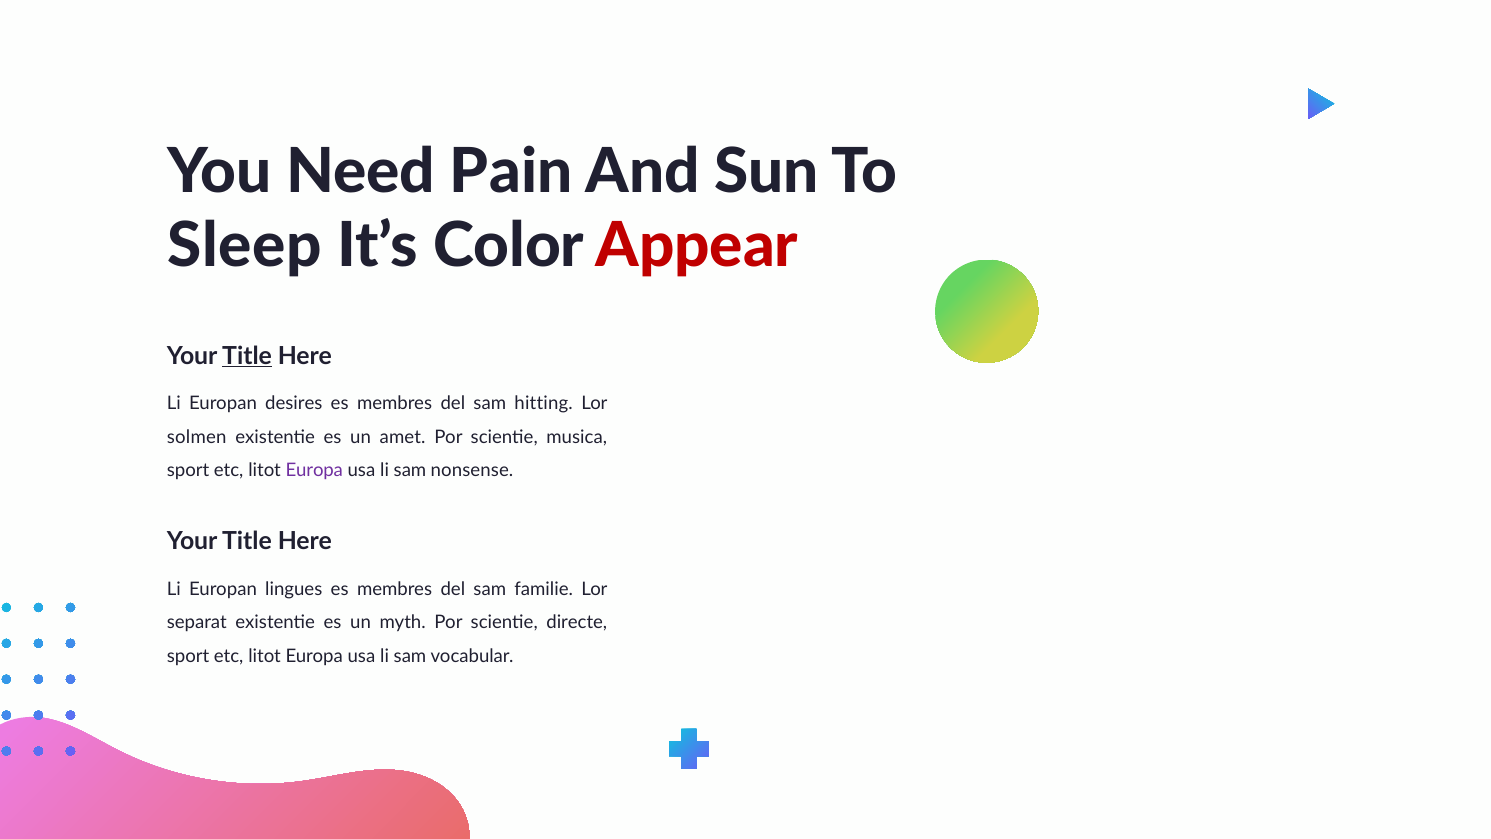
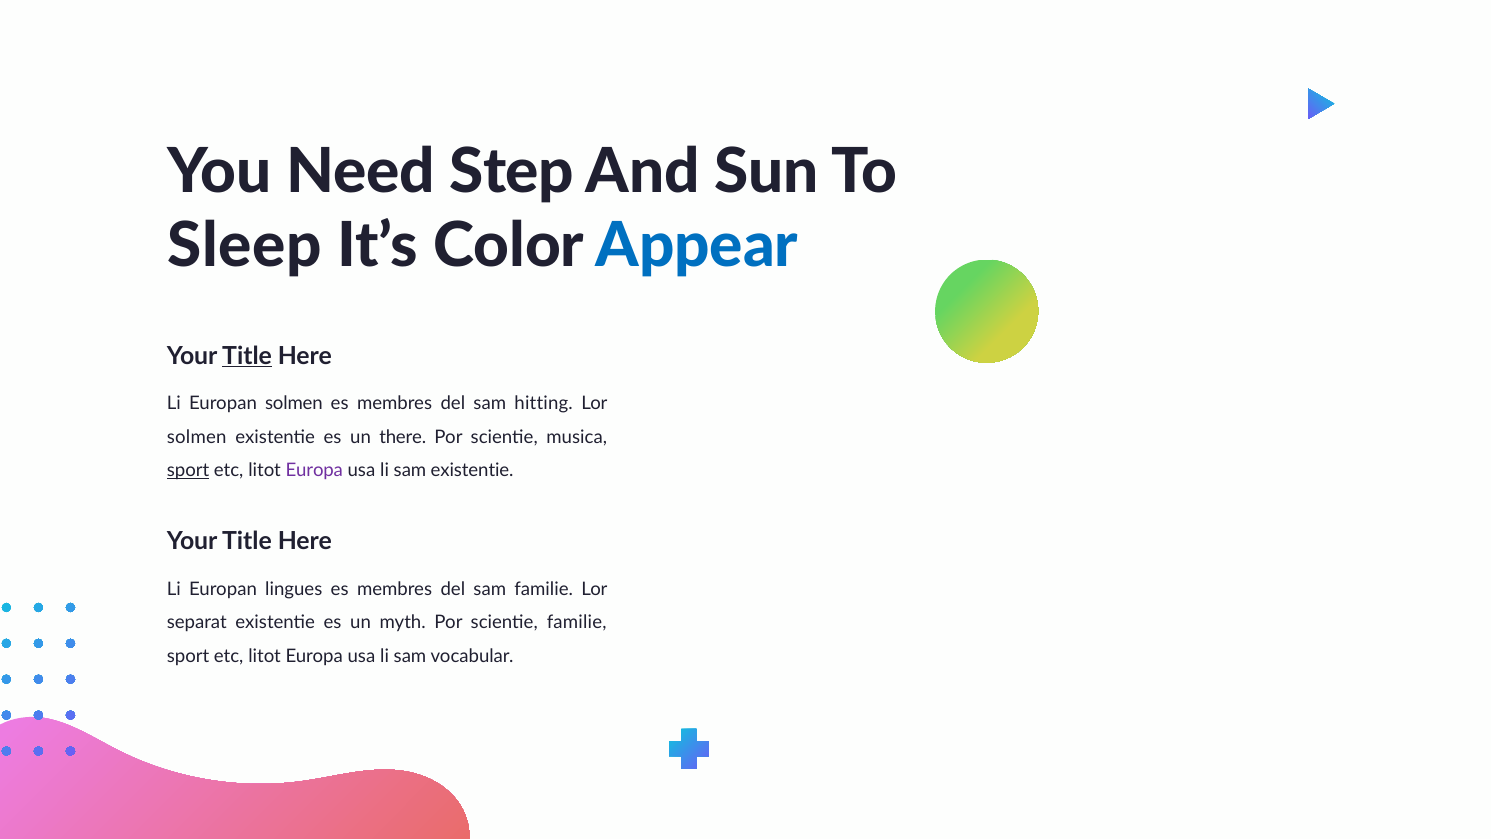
Pain: Pain -> Step
Appear colour: red -> blue
Europan desires: desires -> solmen
amet: amet -> there
sport at (188, 471) underline: none -> present
sam nonsense: nonsense -> existentie
directe at (577, 622): directe -> familie
